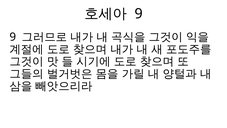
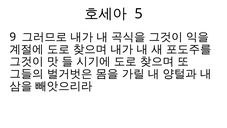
9 at (139, 14): 9 -> 5
